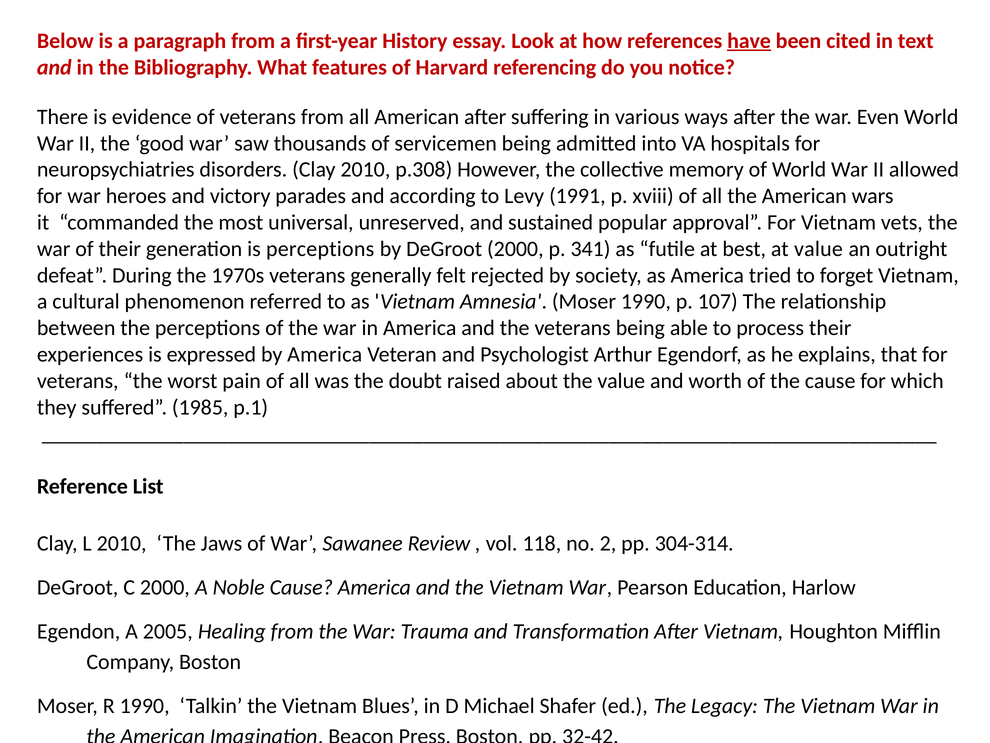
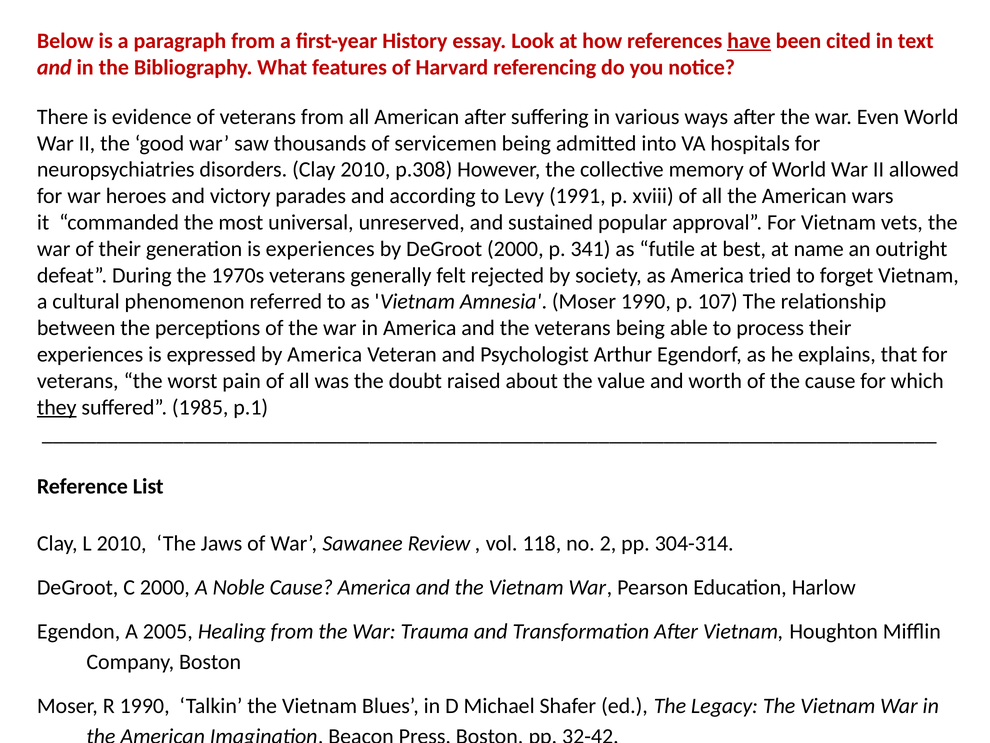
is perceptions: perceptions -> experiences
at value: value -> name
they underline: none -> present
